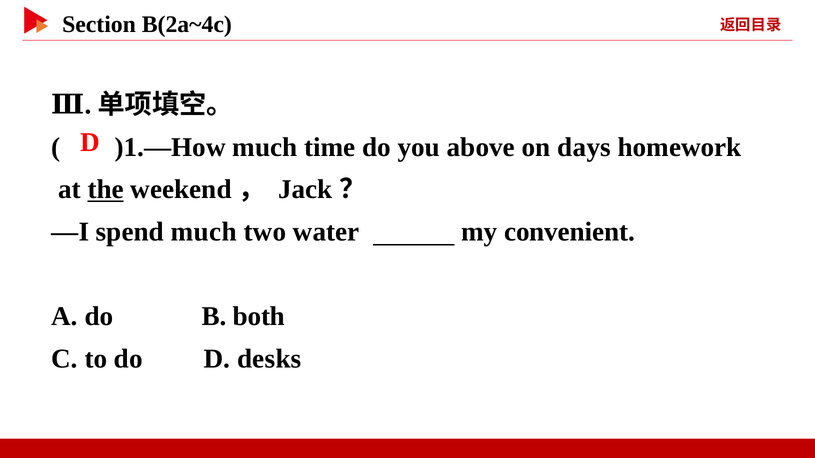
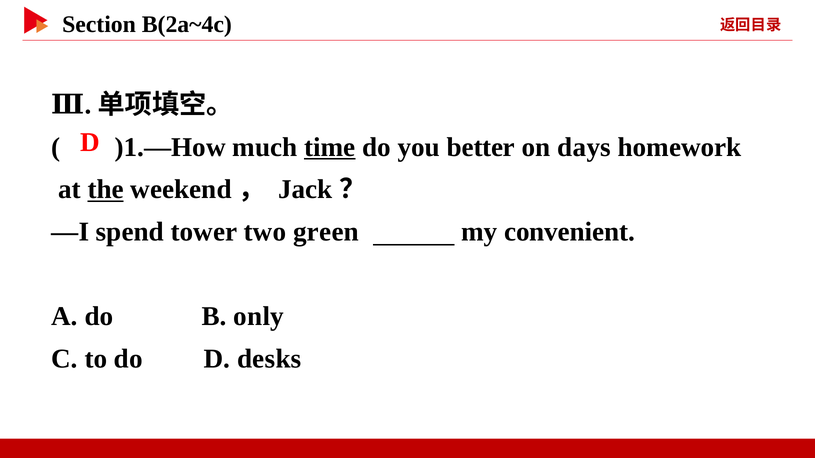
time underline: none -> present
above: above -> better
spend much: much -> tower
water: water -> green
both: both -> only
